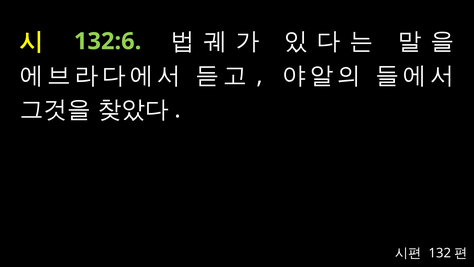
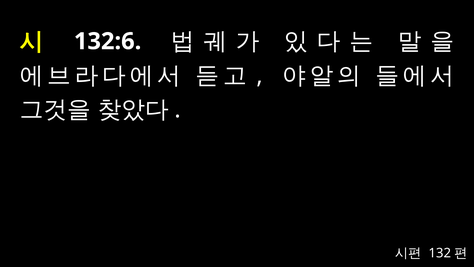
132:6 colour: light green -> white
